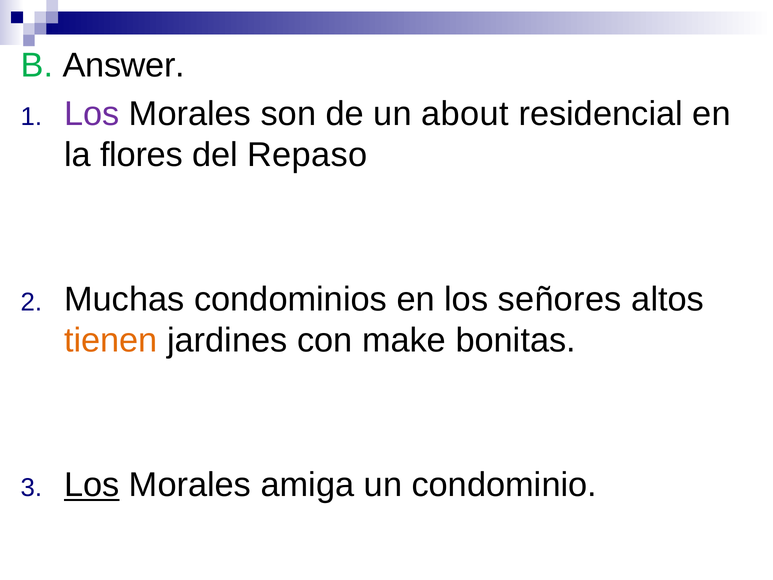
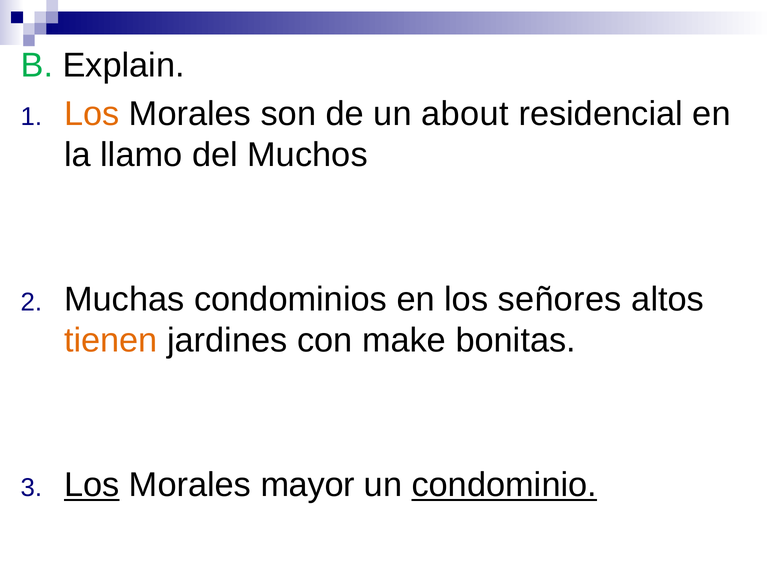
Answer: Answer -> Explain
Los at (92, 114) colour: purple -> orange
flores: flores -> llamo
Repaso: Repaso -> Muchos
amiga: amiga -> mayor
condominio underline: none -> present
